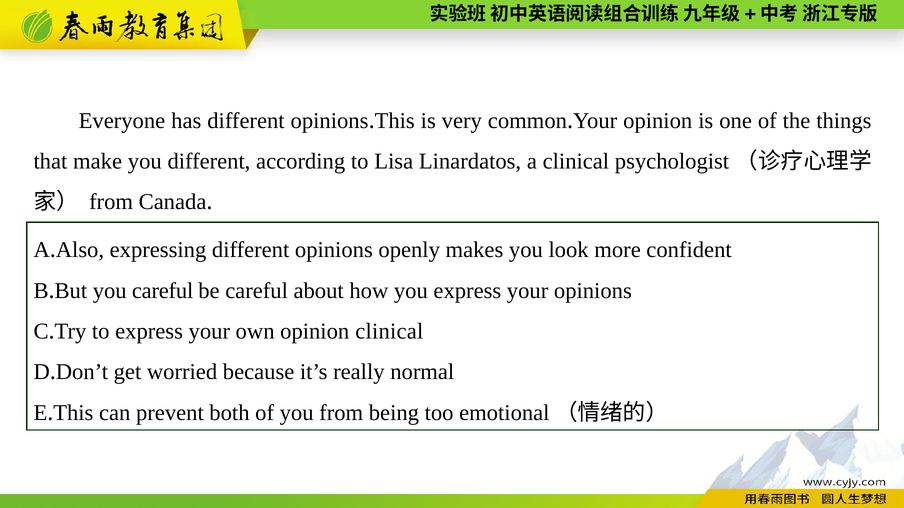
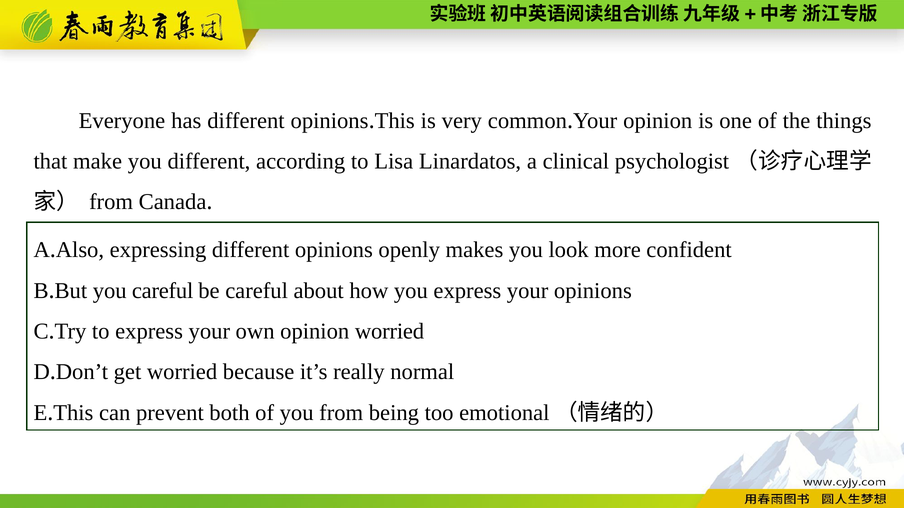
opinion clinical: clinical -> worried
